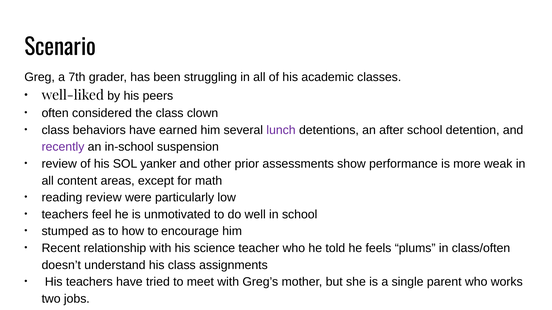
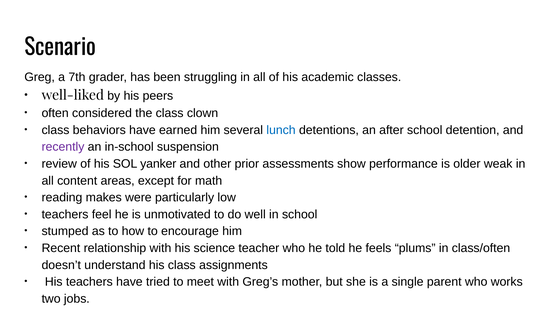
lunch colour: purple -> blue
more: more -> older
reading review: review -> makes
